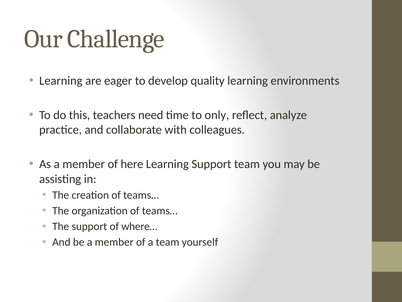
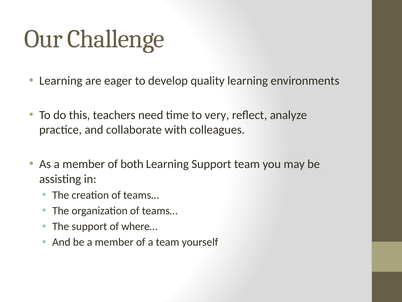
only: only -> very
here: here -> both
